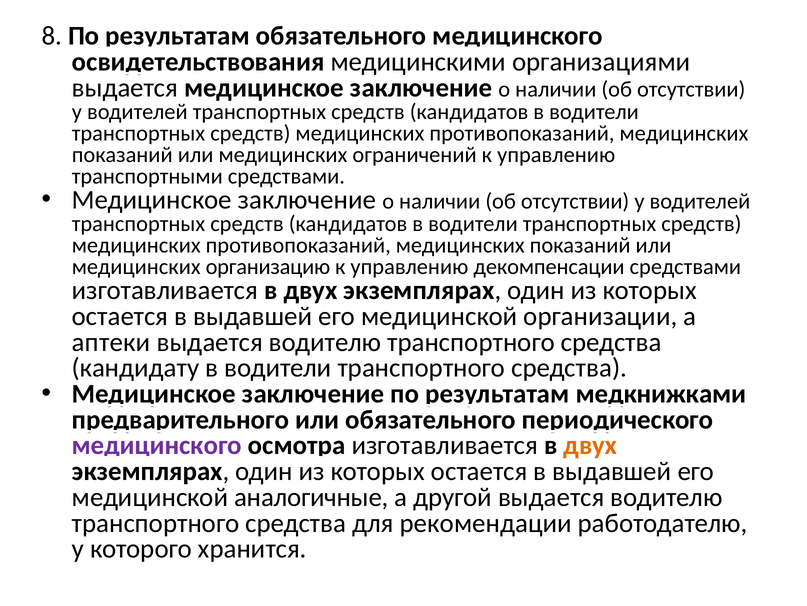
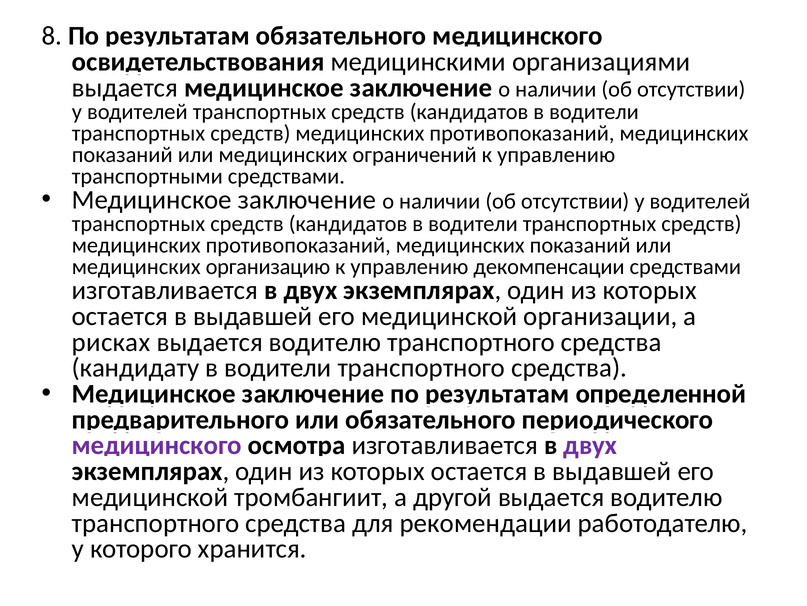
аптеки: аптеки -> рисках
медкнижками: медкнижками -> определенной
двух at (590, 445) colour: orange -> purple
аналогичные: аналогичные -> тромбангиит
